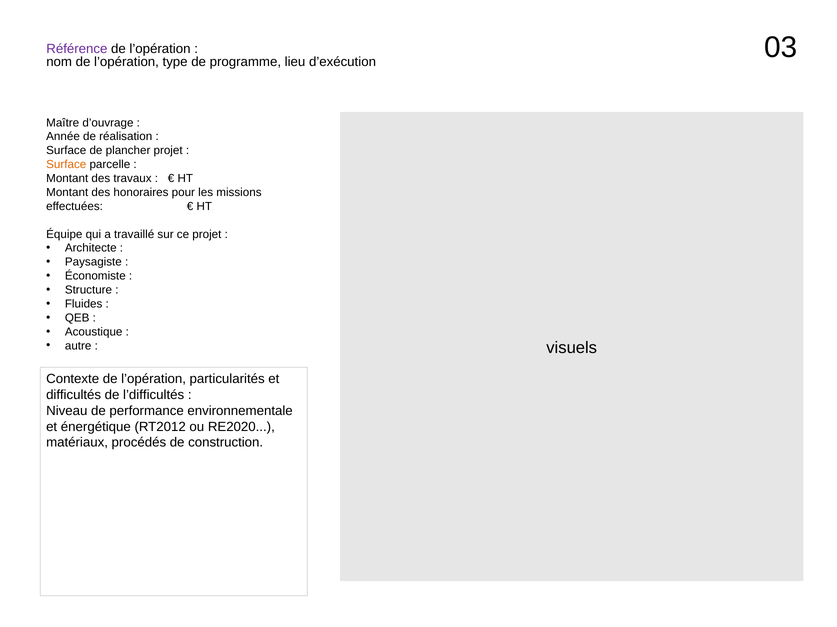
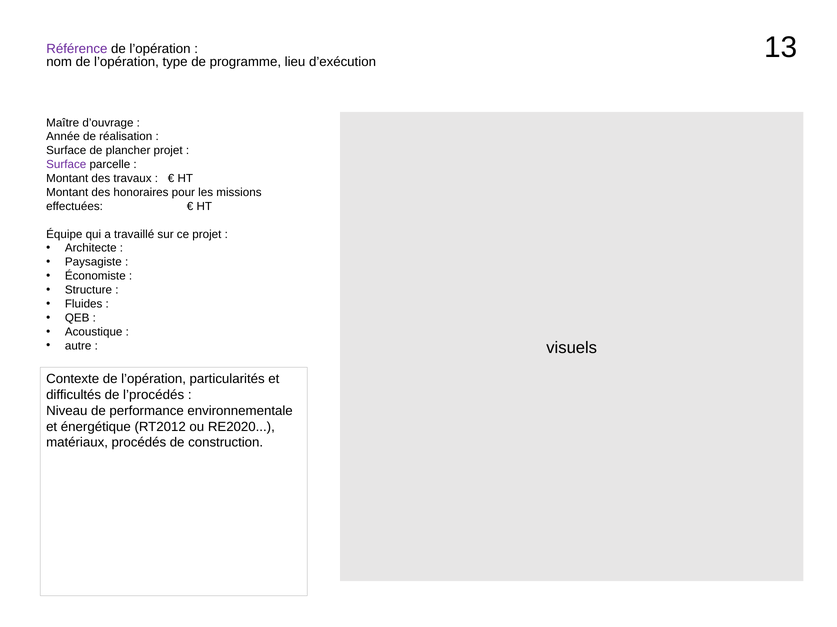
03: 03 -> 13
Surface at (66, 165) colour: orange -> purple
l’difficultés: l’difficultés -> l’procédés
